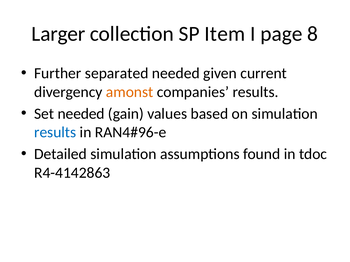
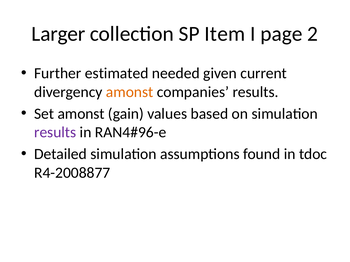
8: 8 -> 2
separated: separated -> estimated
Set needed: needed -> amonst
results at (55, 133) colour: blue -> purple
R4-4142863: R4-4142863 -> R4-2008877
